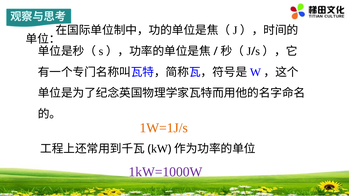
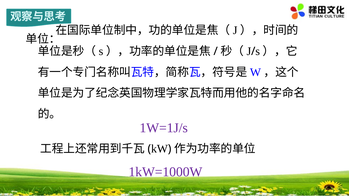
1W=1J/s colour: orange -> purple
